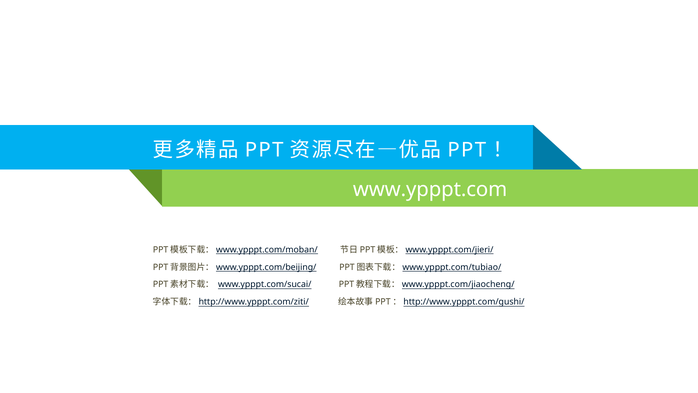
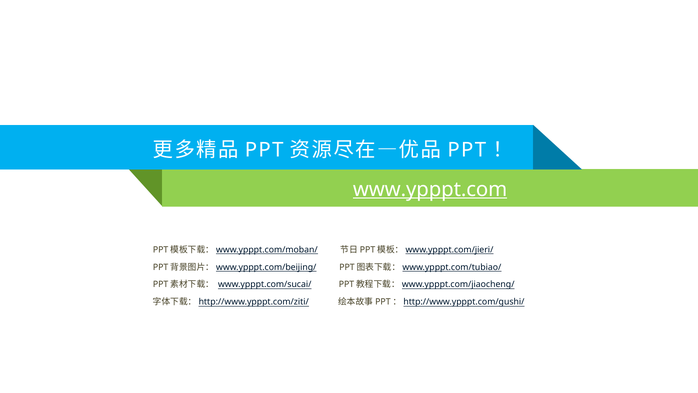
www.ypppt.com underline: none -> present
